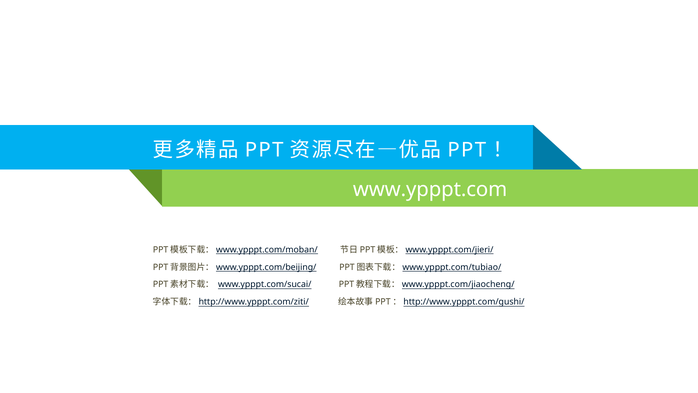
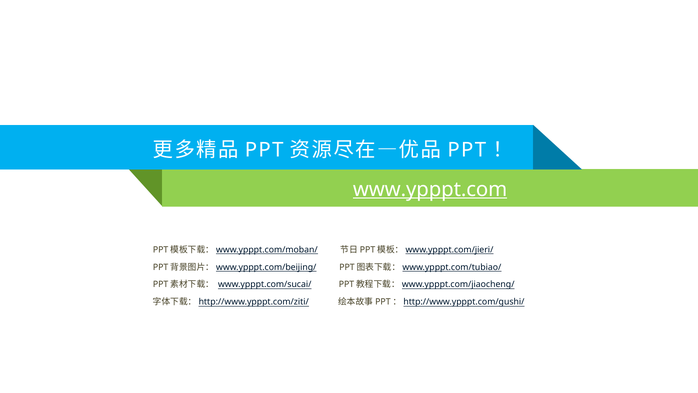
www.ypppt.com underline: none -> present
